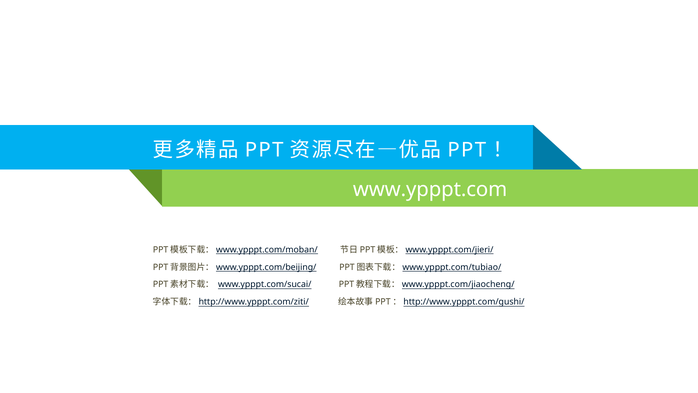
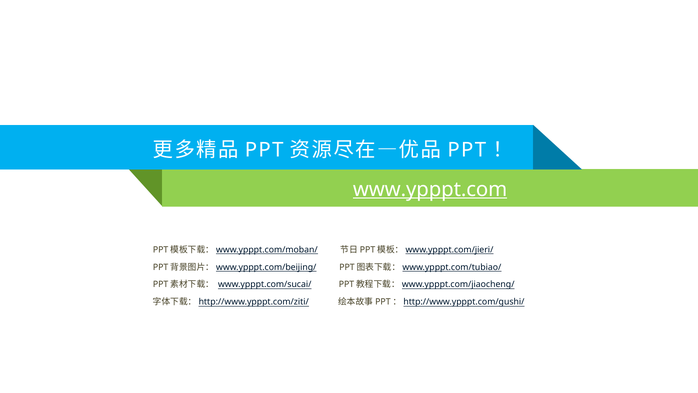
www.ypppt.com underline: none -> present
